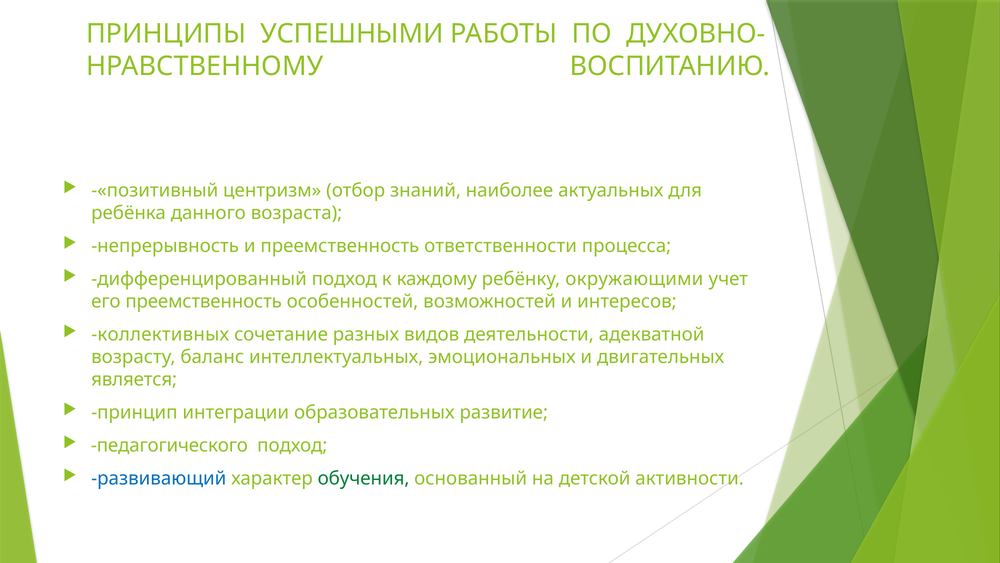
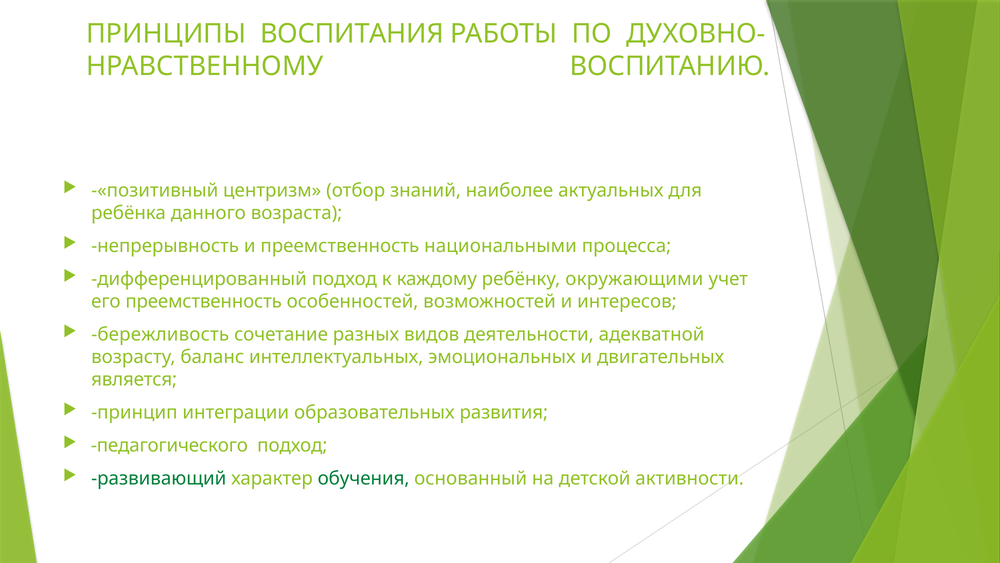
УСПЕШНЫМИ: УСПЕШНЫМИ -> ВОСПИТАНИЯ
ответственности: ответственности -> национальными
коллективных: коллективных -> бережливость
развитие: развитие -> развития
развивающий colour: blue -> green
